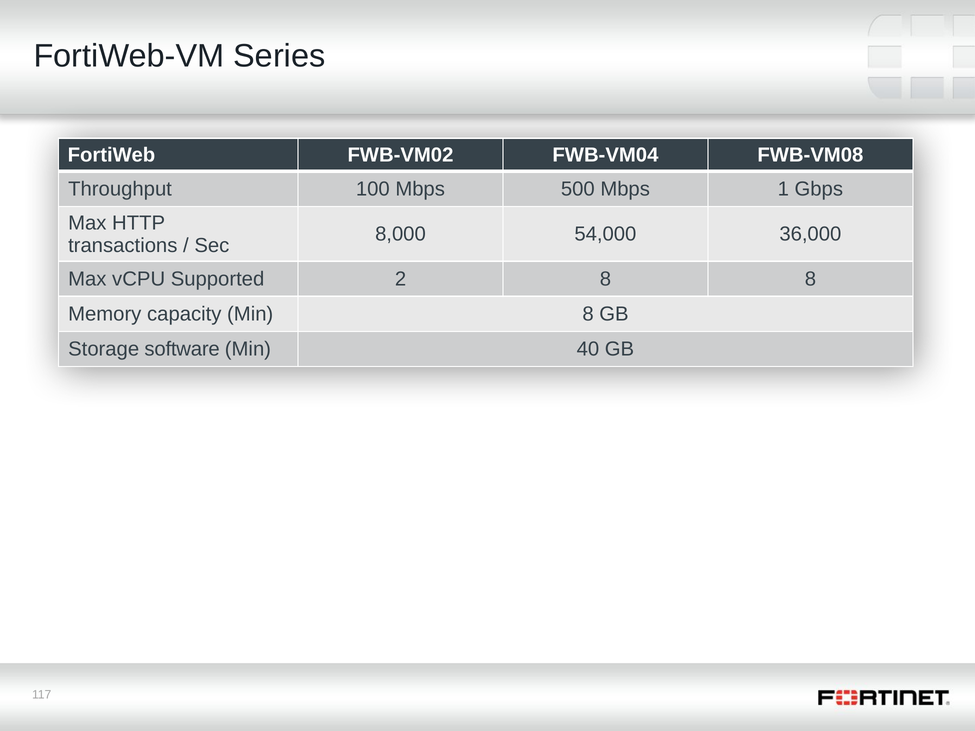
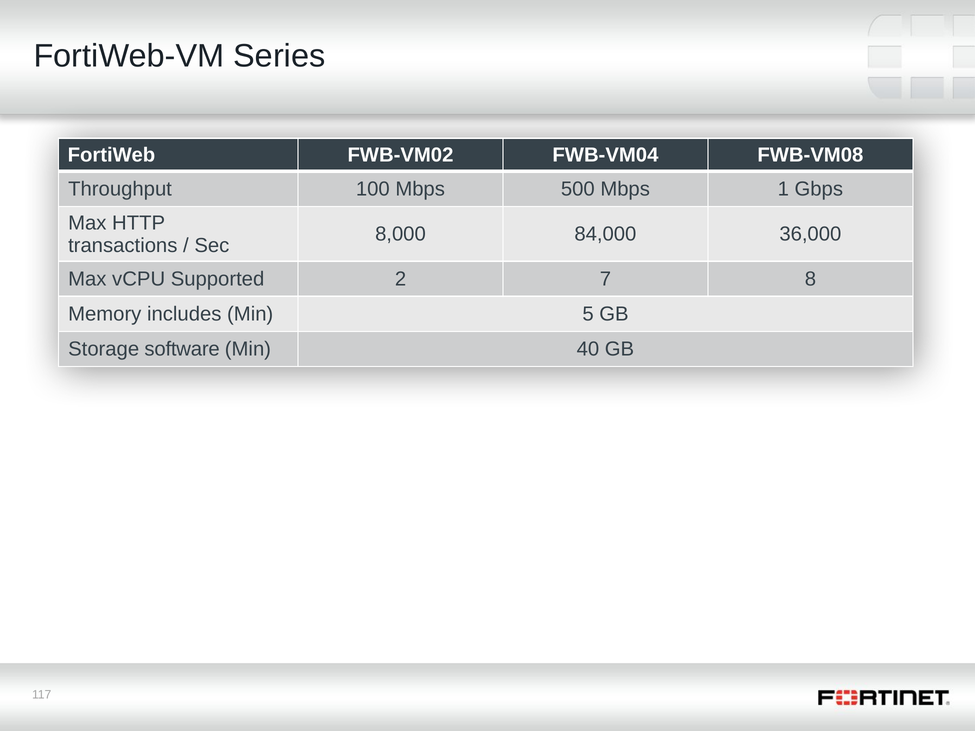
54,000: 54,000 -> 84,000
2 8: 8 -> 7
capacity: capacity -> includes
Min 8: 8 -> 5
